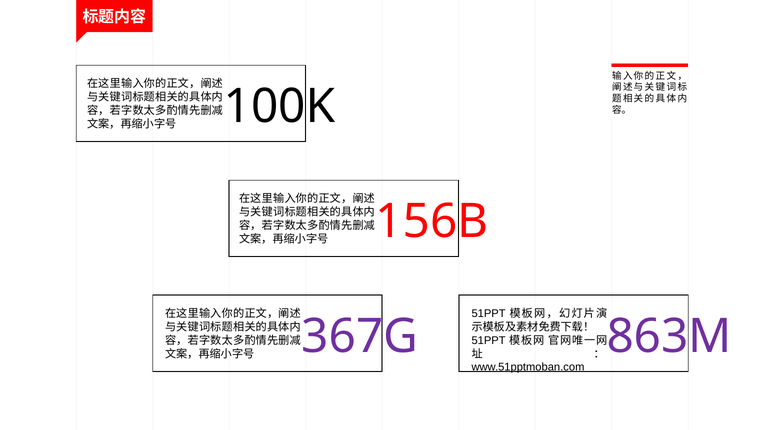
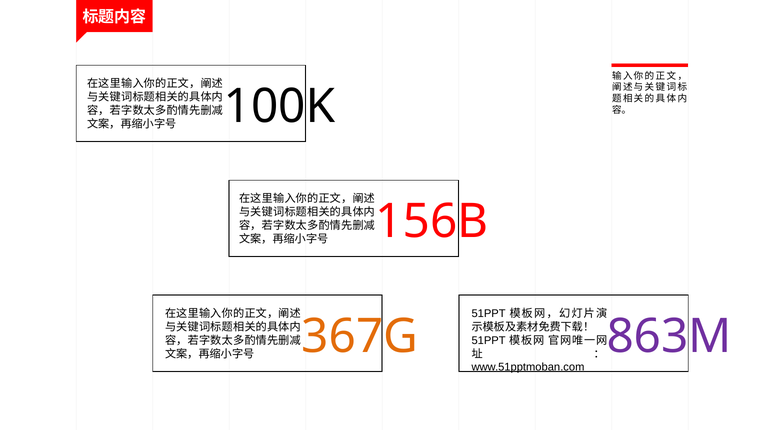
367G colour: purple -> orange
